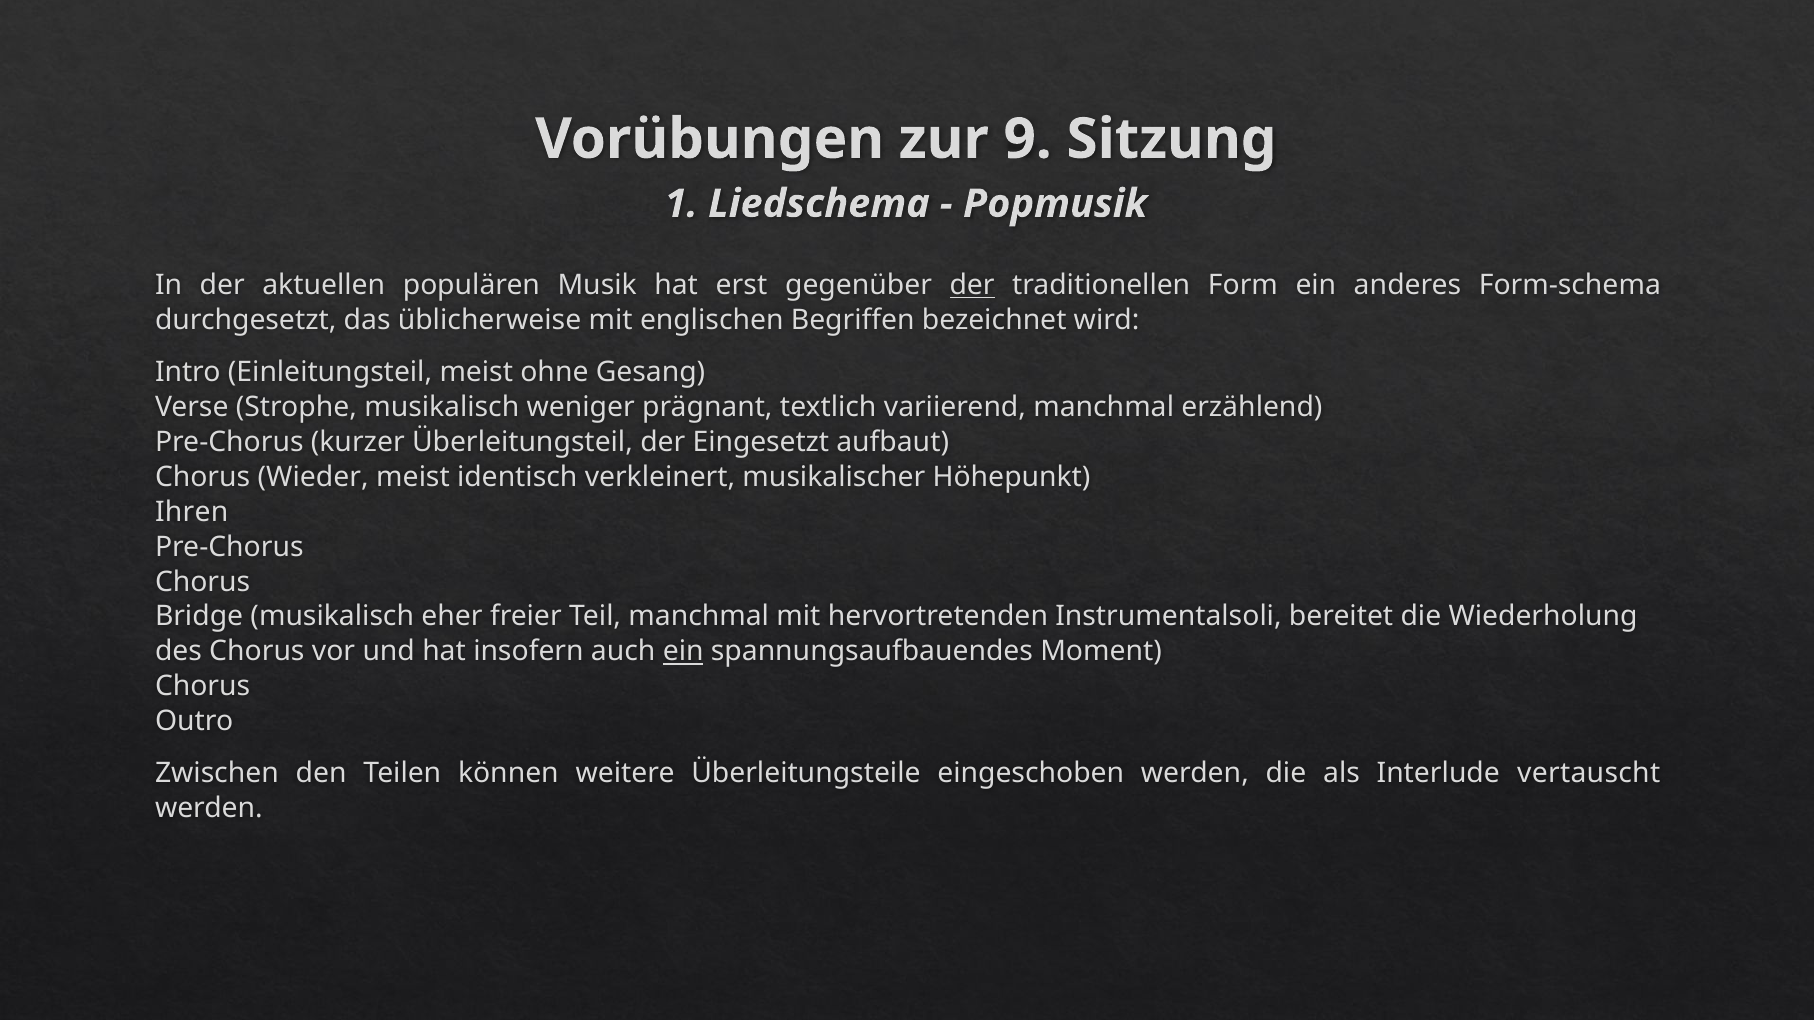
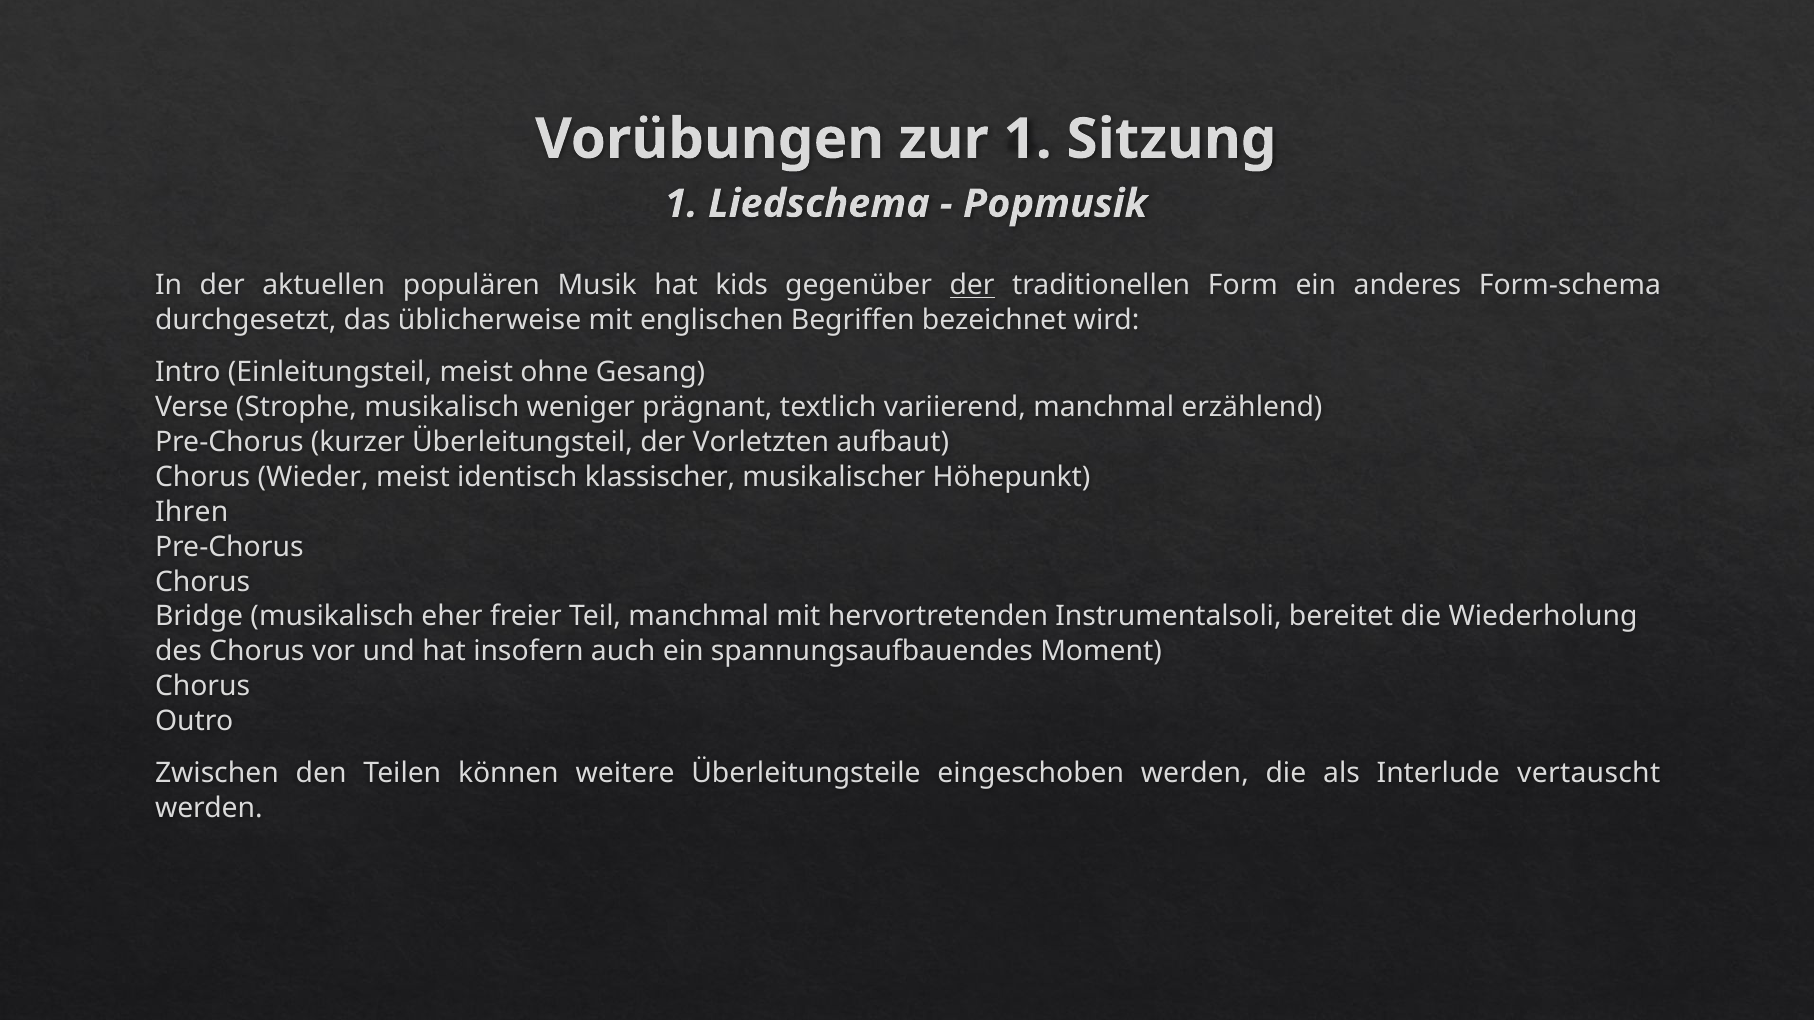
zur 9: 9 -> 1
erst: erst -> kids
Eingesetzt: Eingesetzt -> Vorletzten
verkleinert: verkleinert -> klassischer
ein at (683, 652) underline: present -> none
